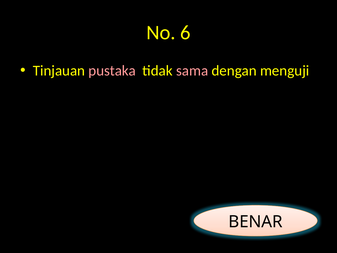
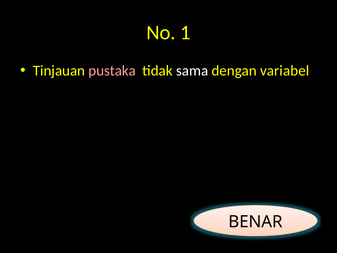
6: 6 -> 1
sama colour: pink -> white
menguji: menguji -> variabel
